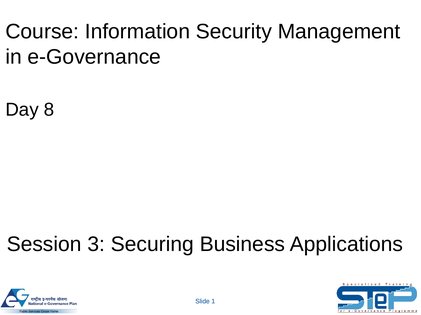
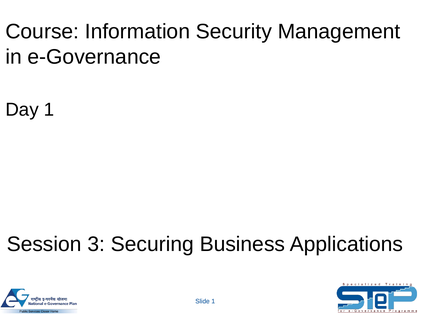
Day 8: 8 -> 1
